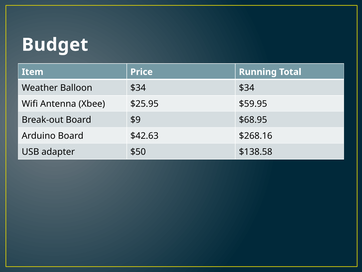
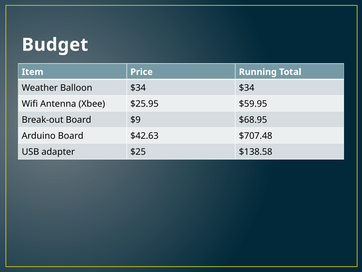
$268.16: $268.16 -> $707.48
$50: $50 -> $25
